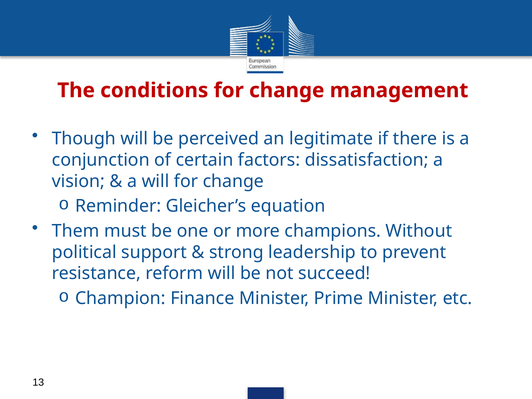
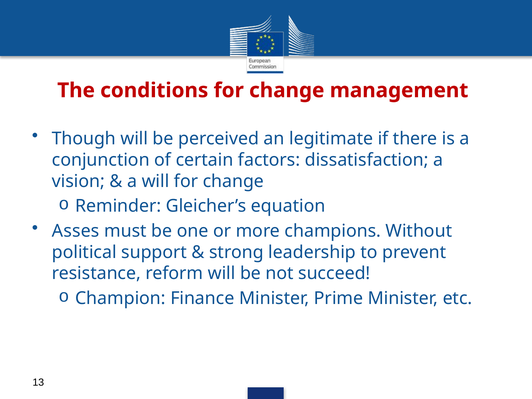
Them: Them -> Asses
